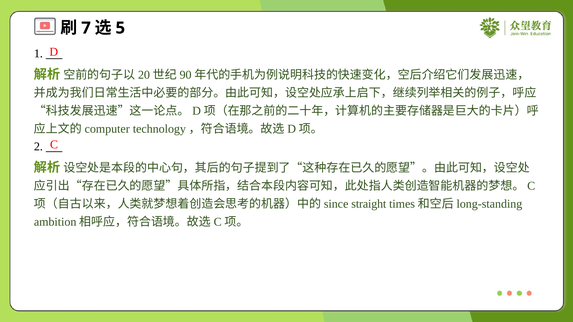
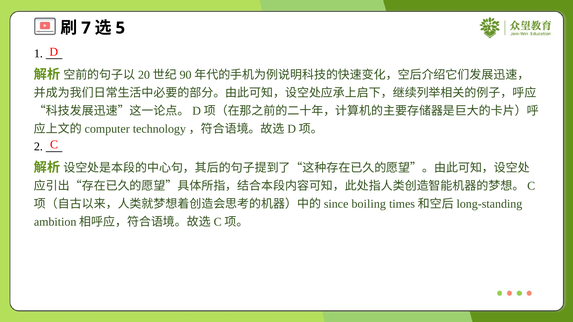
straight: straight -> boiling
